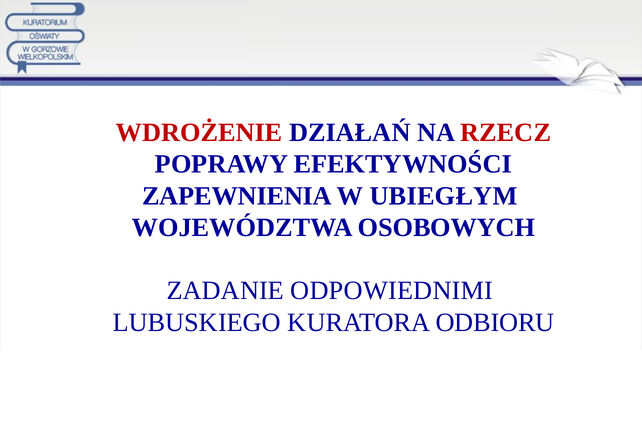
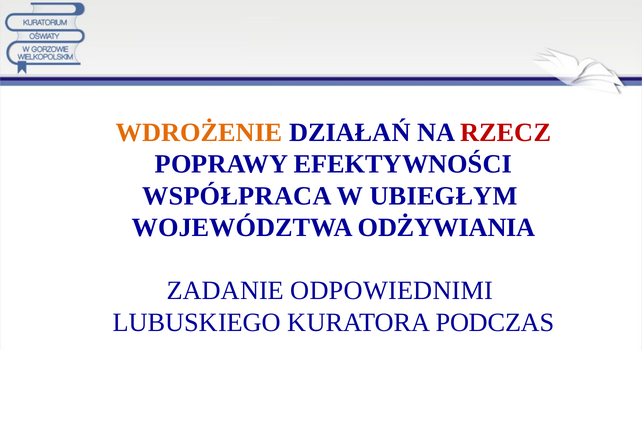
WDROŻENIE colour: red -> orange
ZAPEWNIENIA: ZAPEWNIENIA -> WSPÓŁPRACA
OSOBOWYCH: OSOBOWYCH -> ODŻYWIANIA
ODBIORU: ODBIORU -> PODCZAS
